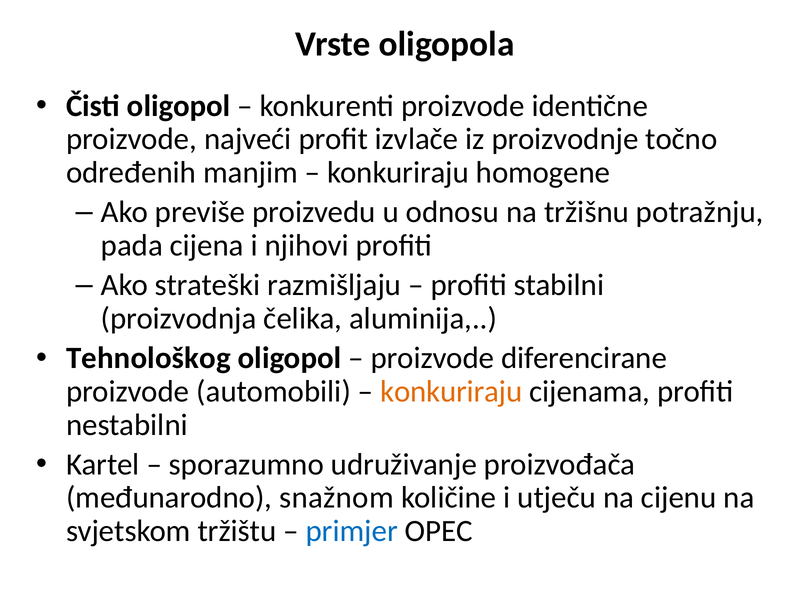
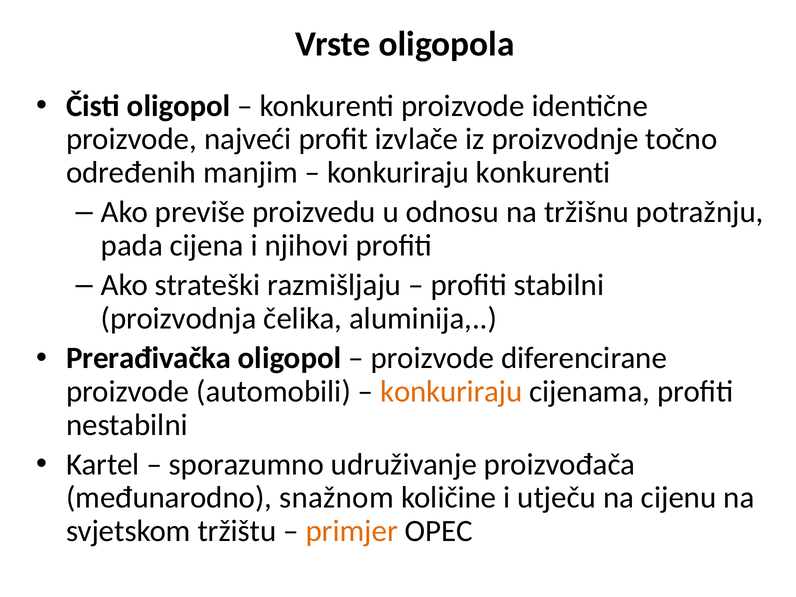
konkuriraju homogene: homogene -> konkurenti
Tehnološkog: Tehnološkog -> Prerađivačka
primjer colour: blue -> orange
